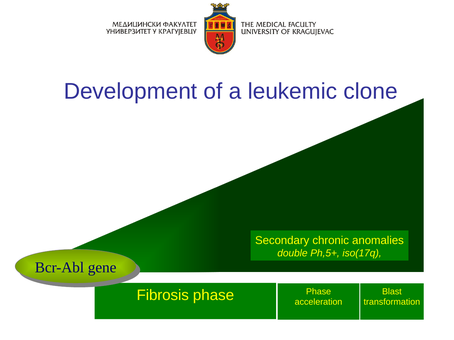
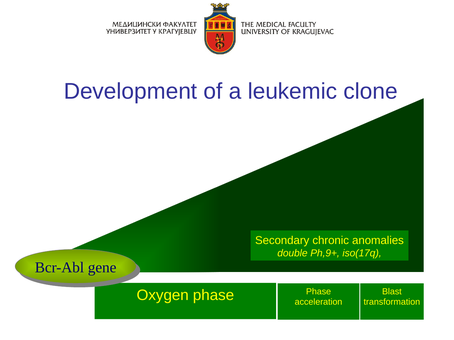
Ph,5+: Ph,5+ -> Ph,9+
Fibrosis: Fibrosis -> Oxygen
